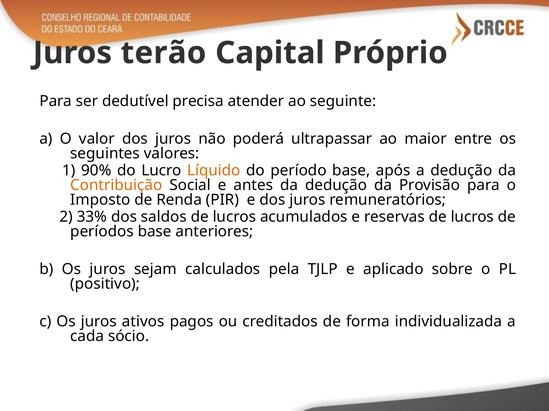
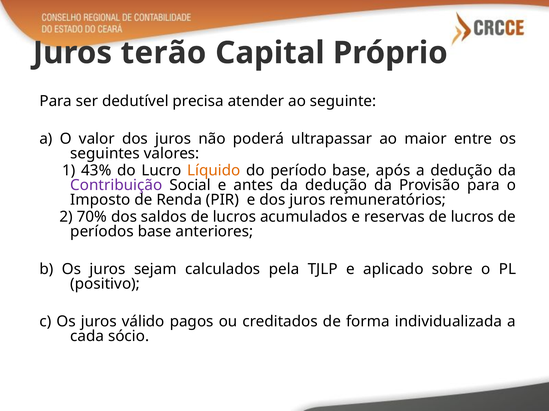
90%: 90% -> 43%
Contribuição colour: orange -> purple
33%: 33% -> 70%
ativos: ativos -> válido
